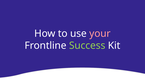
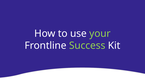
your colour: pink -> light green
